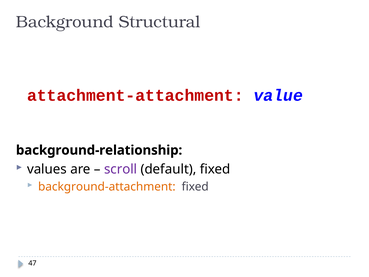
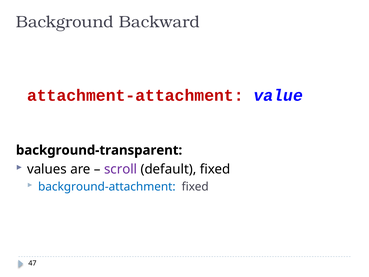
Structural: Structural -> Backward
background-relationship: background-relationship -> background-transparent
background-attachment colour: orange -> blue
